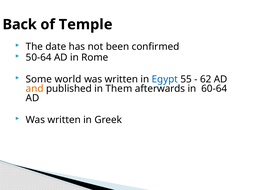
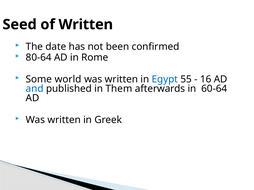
Back: Back -> Seed
of Temple: Temple -> Written
50-64: 50-64 -> 80-64
62: 62 -> 16
and colour: orange -> blue
